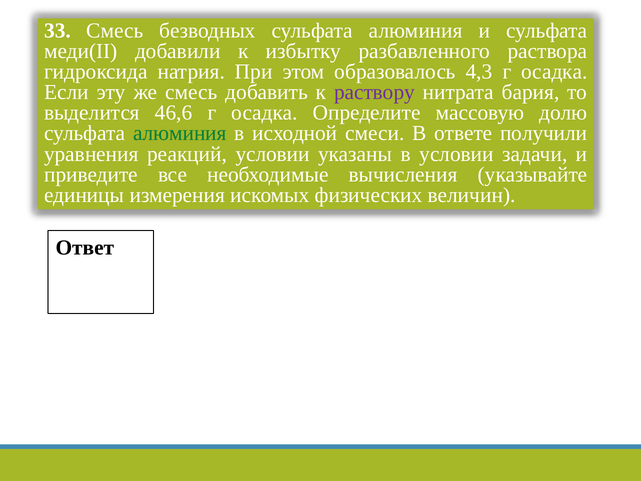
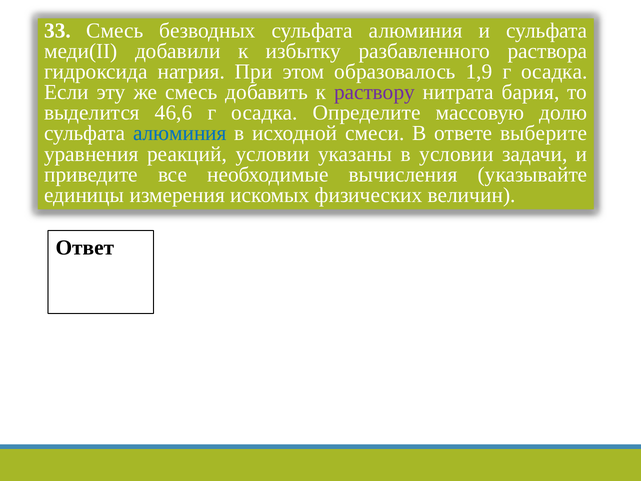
4,3: 4,3 -> 1,9
алюминия at (180, 133) colour: green -> blue
получили: получили -> выберите
